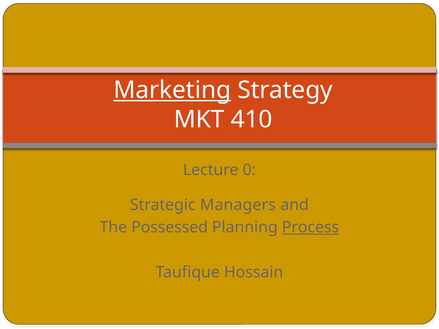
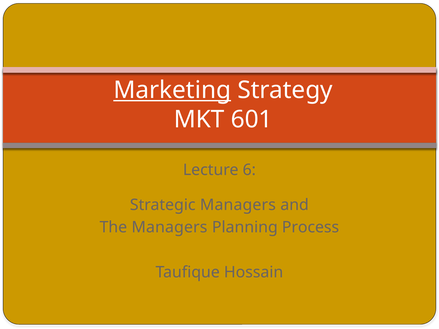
410: 410 -> 601
0: 0 -> 6
The Possessed: Possessed -> Managers
Process underline: present -> none
